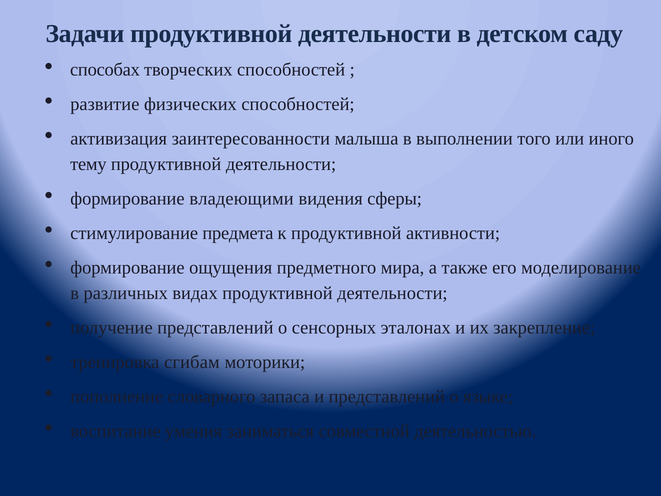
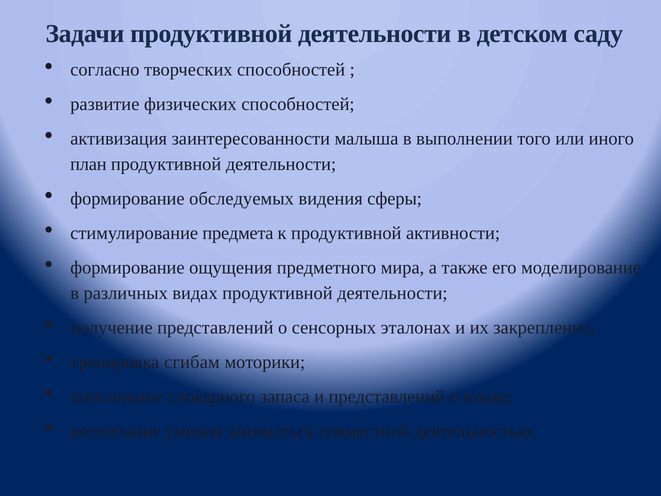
способах: способах -> согласно
тему: тему -> план
владеющими: владеющими -> обследуемых
